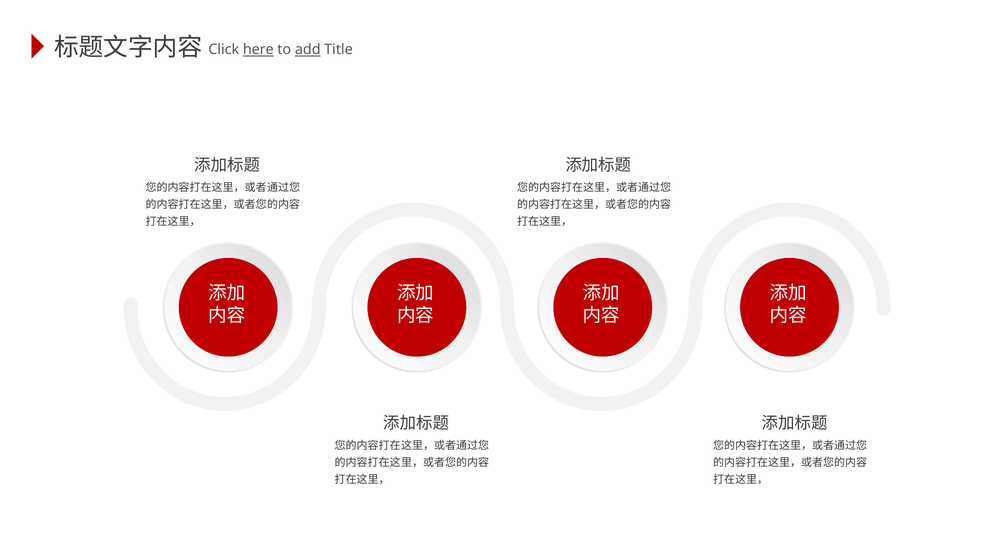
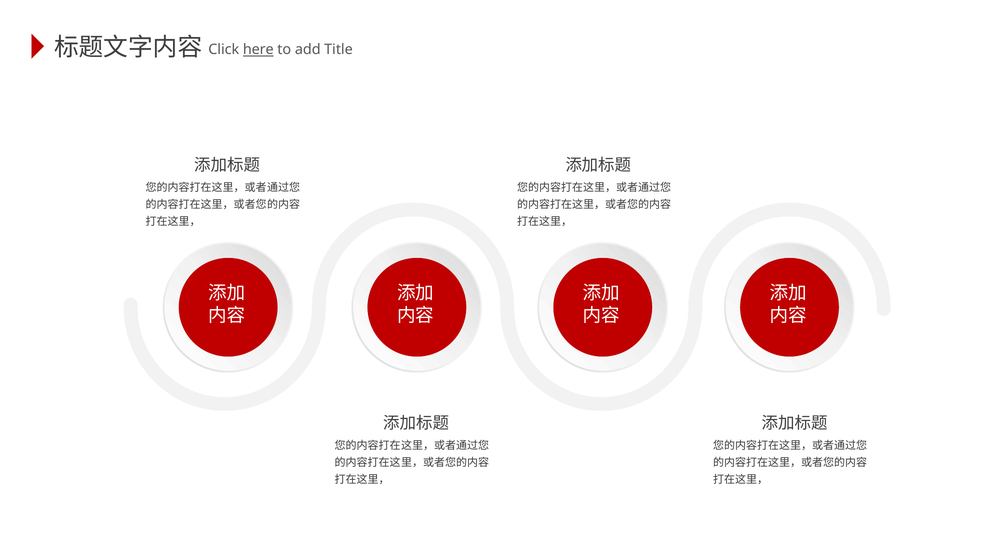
add underline: present -> none
